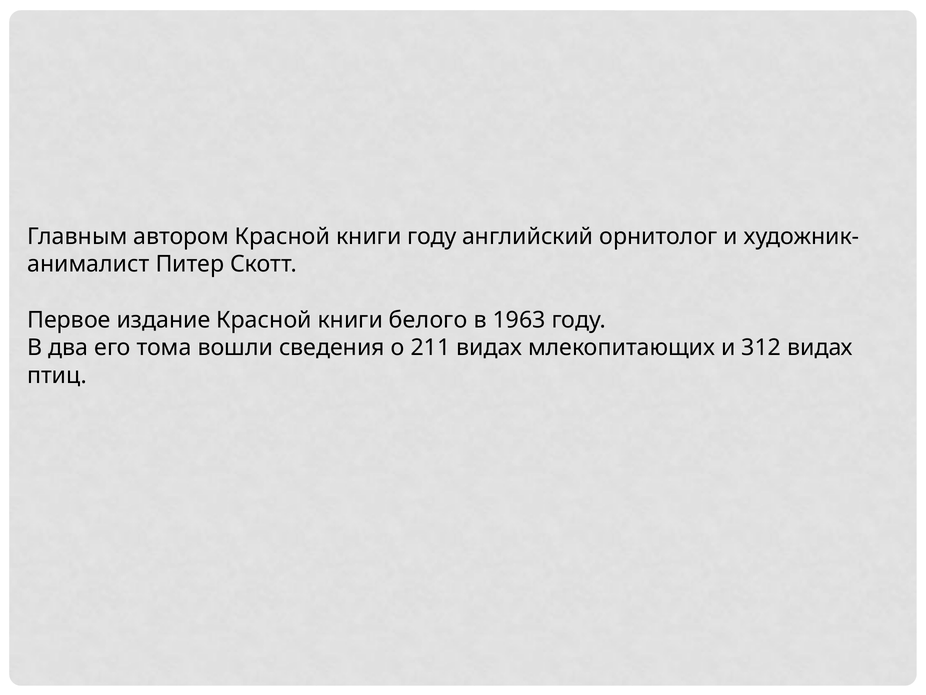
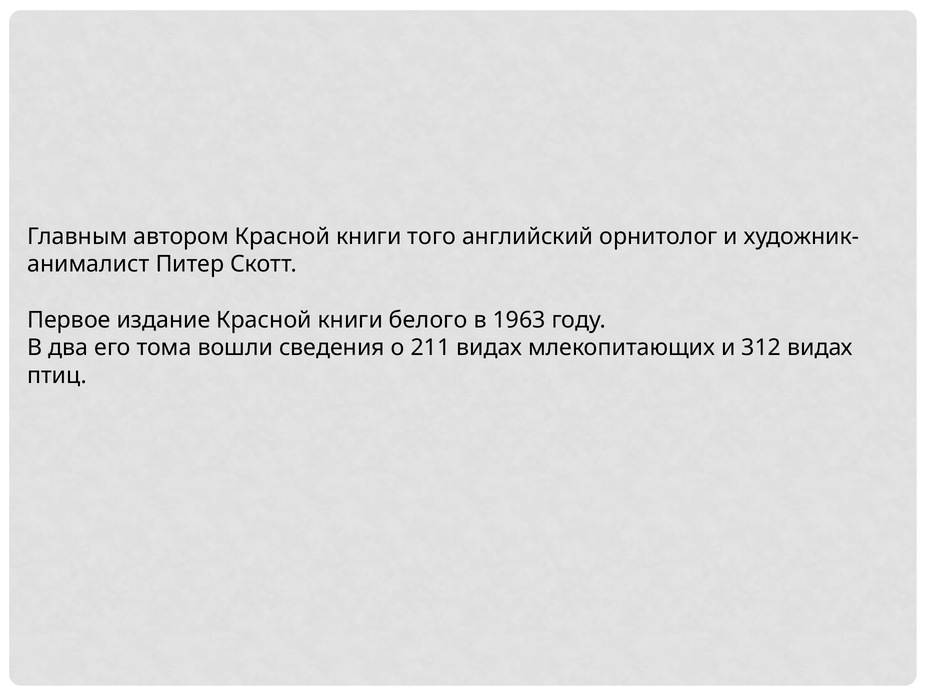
книги году: году -> того
